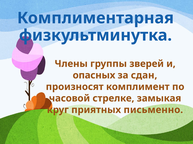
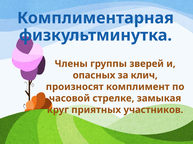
сдан: сдан -> клич
письменно: письменно -> участников
